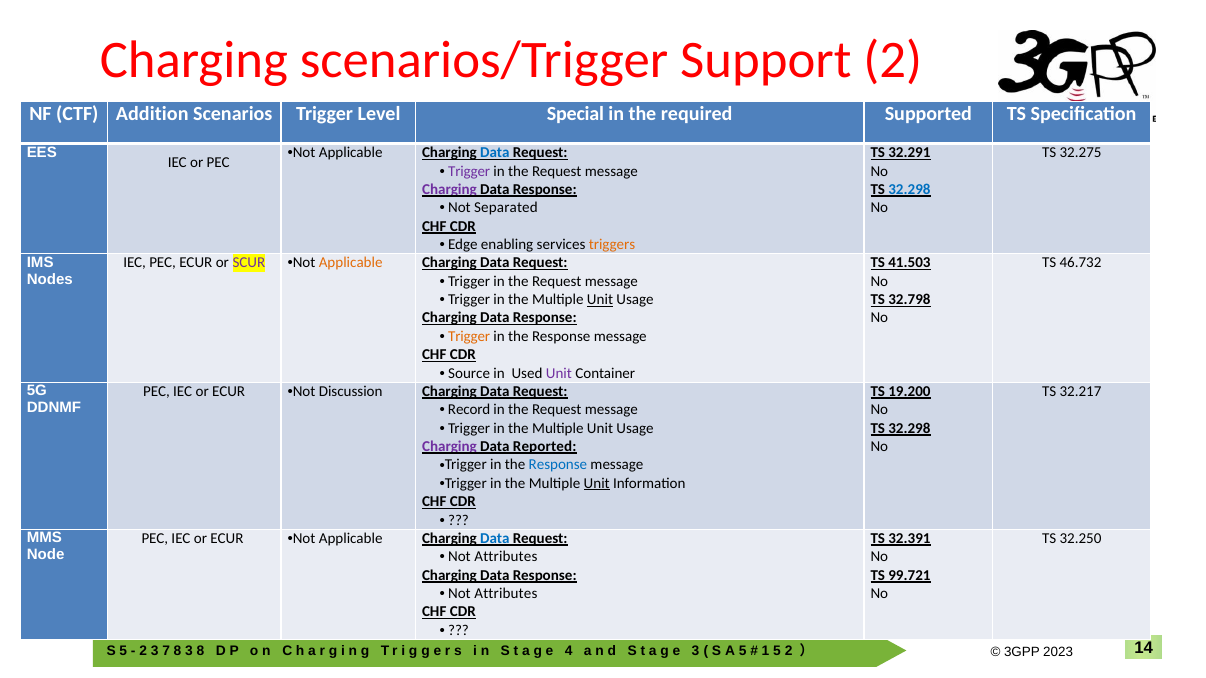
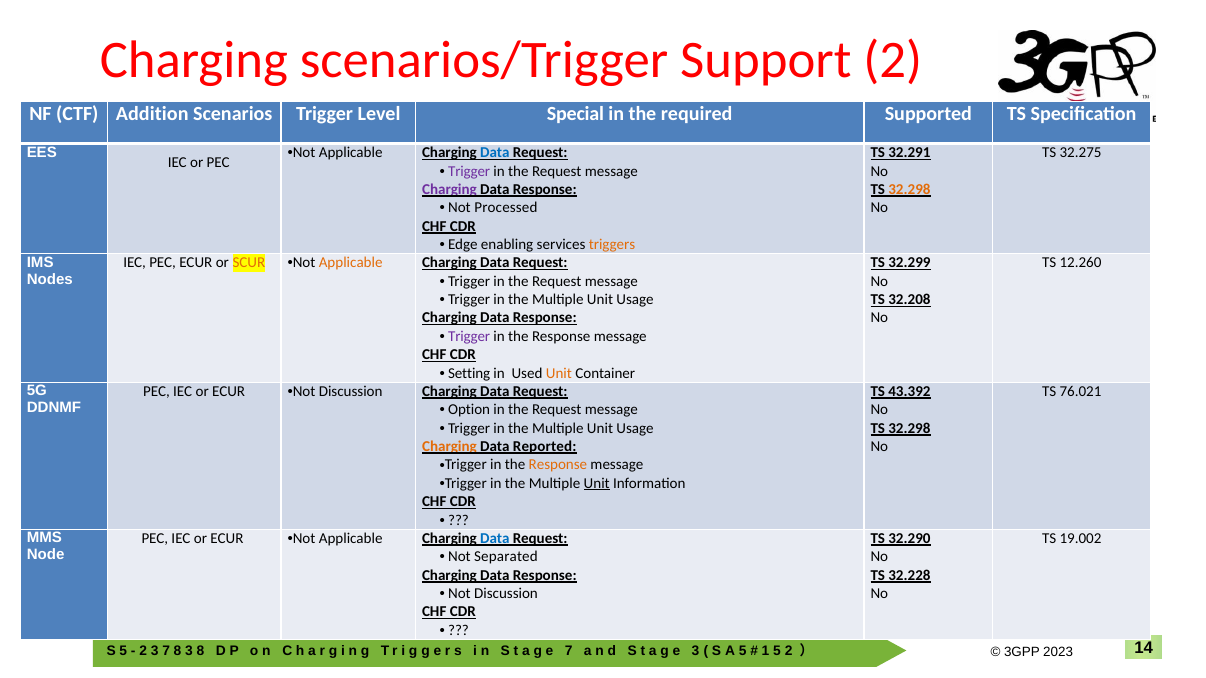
32.298 at (909, 190) colour: blue -> orange
Separated: Separated -> Processed
SCUR colour: purple -> orange
41.503: 41.503 -> 32.299
46.732: 46.732 -> 12.260
Unit at (600, 300) underline: present -> none
32.798: 32.798 -> 32.208
Trigger at (469, 337) colour: orange -> purple
Source: Source -> Setting
Unit at (559, 373) colour: purple -> orange
19.200: 19.200 -> 43.392
32.217: 32.217 -> 76.021
Record: Record -> Option
Charging at (449, 447) colour: purple -> orange
Response at (558, 465) colour: blue -> orange
32.391: 32.391 -> 32.290
32.250: 32.250 -> 19.002
Attributes at (506, 557): Attributes -> Separated
99.721: 99.721 -> 32.228
Attributes at (506, 594): Attributes -> Discussion
4 at (569, 652): 4 -> 7
